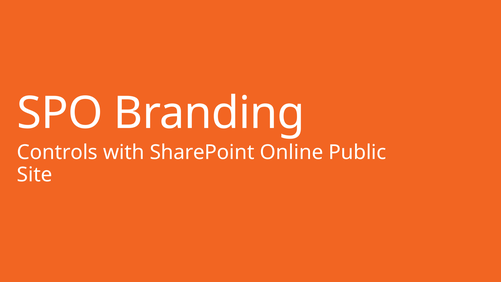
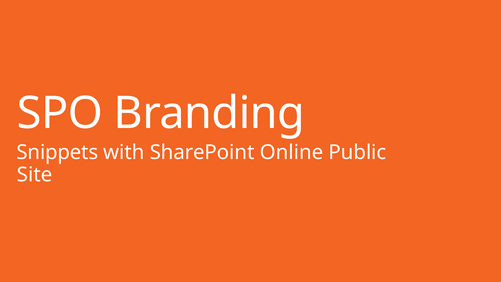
Controls: Controls -> Snippets
